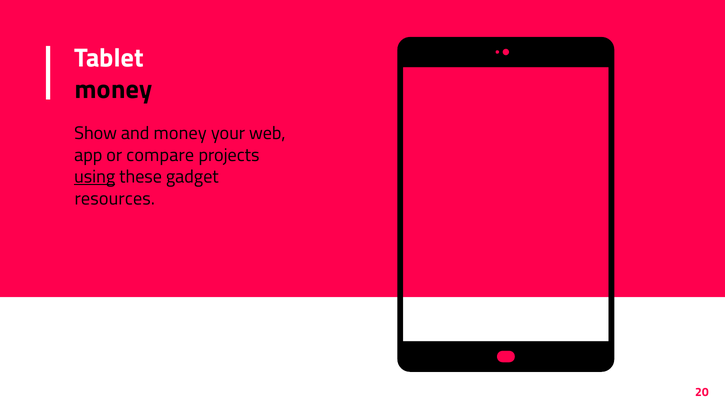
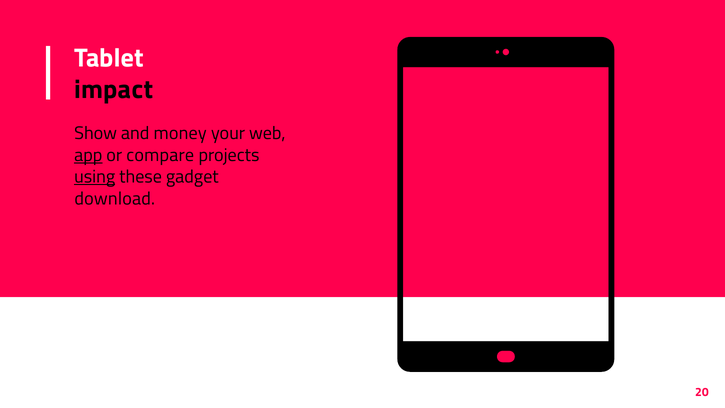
money at (114, 90): money -> impact
app underline: none -> present
resources: resources -> download
